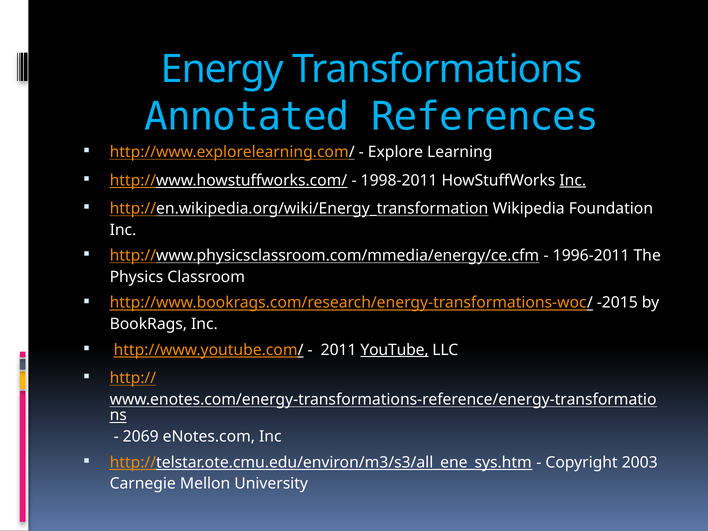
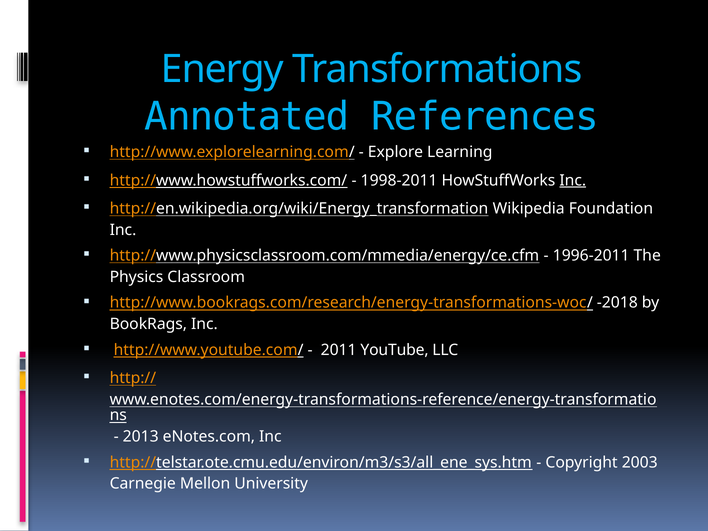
-2015: -2015 -> -2018
YouTube underline: present -> none
2069: 2069 -> 2013
